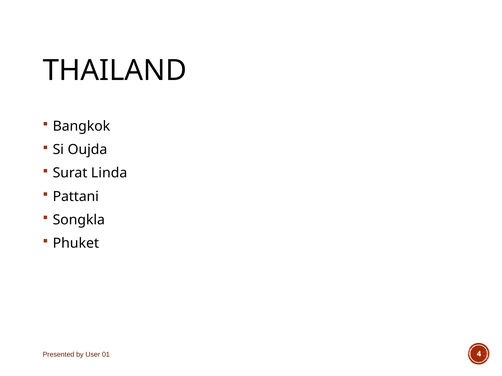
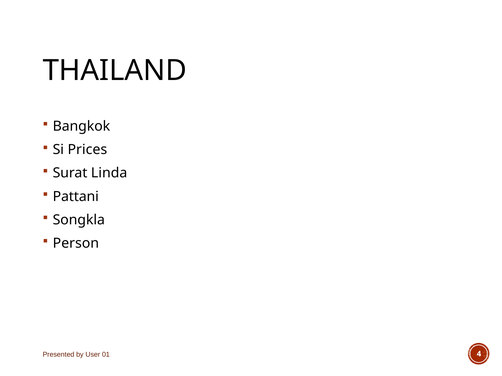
Oujda: Oujda -> Prices
Phuket: Phuket -> Person
